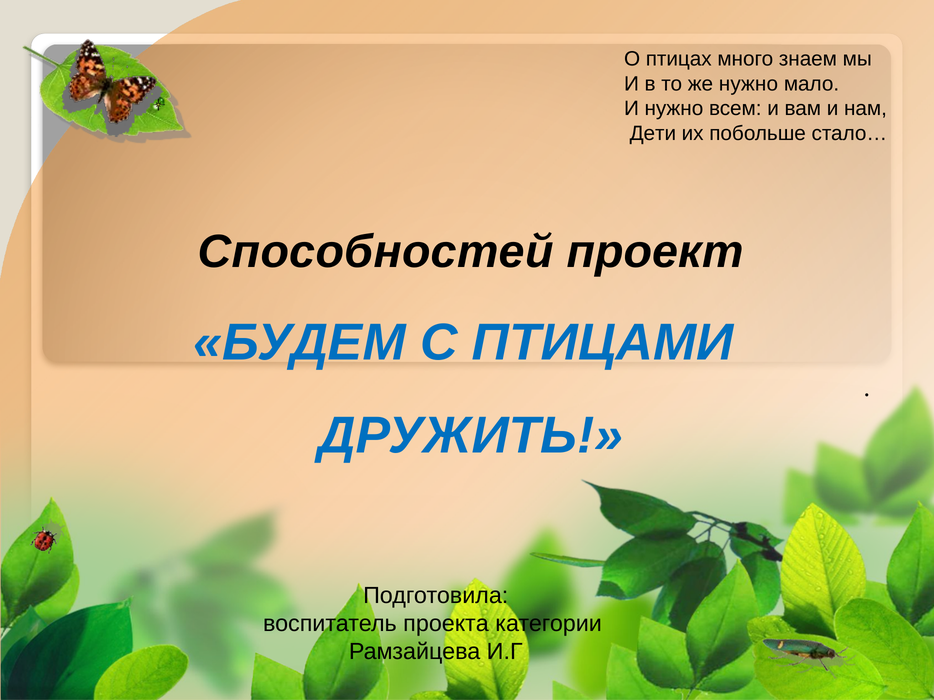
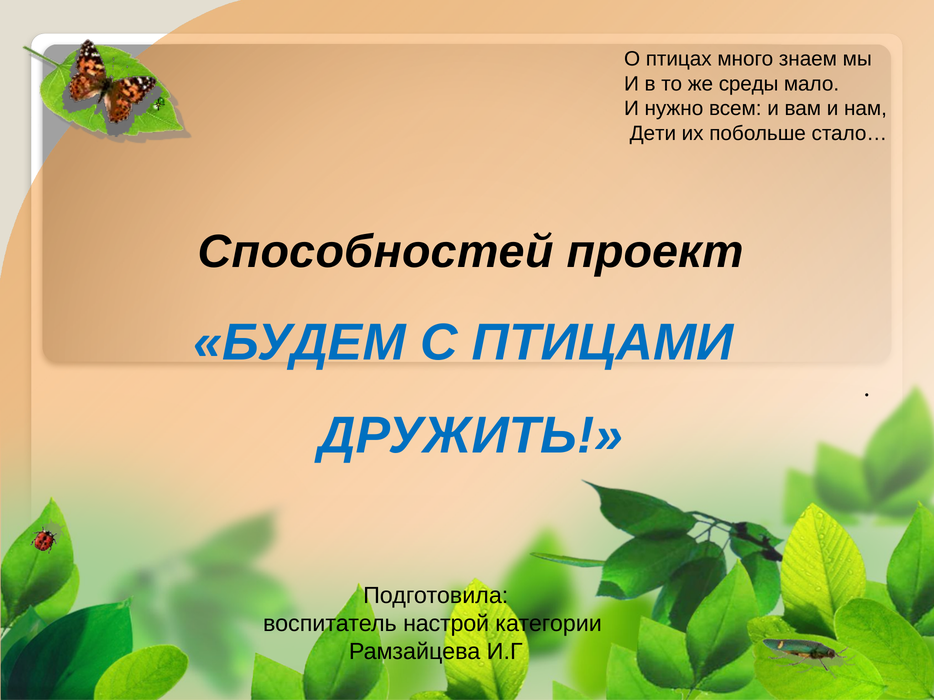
же нужно: нужно -> среды
проекта: проекта -> настрой
